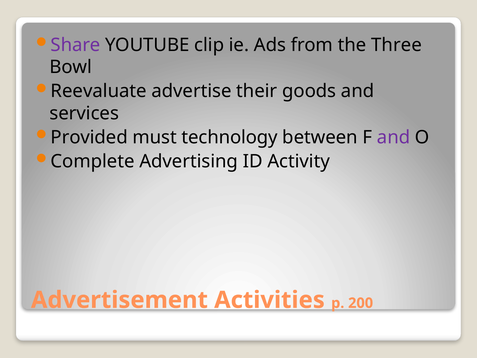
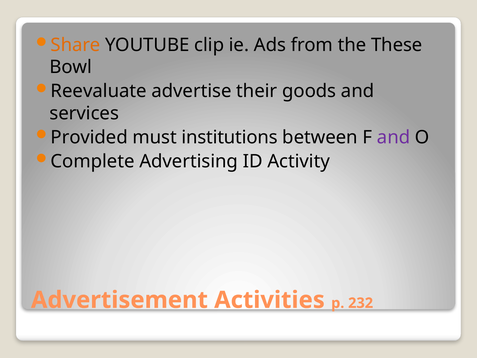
Share colour: purple -> orange
Three: Three -> These
technology: technology -> institutions
200: 200 -> 232
